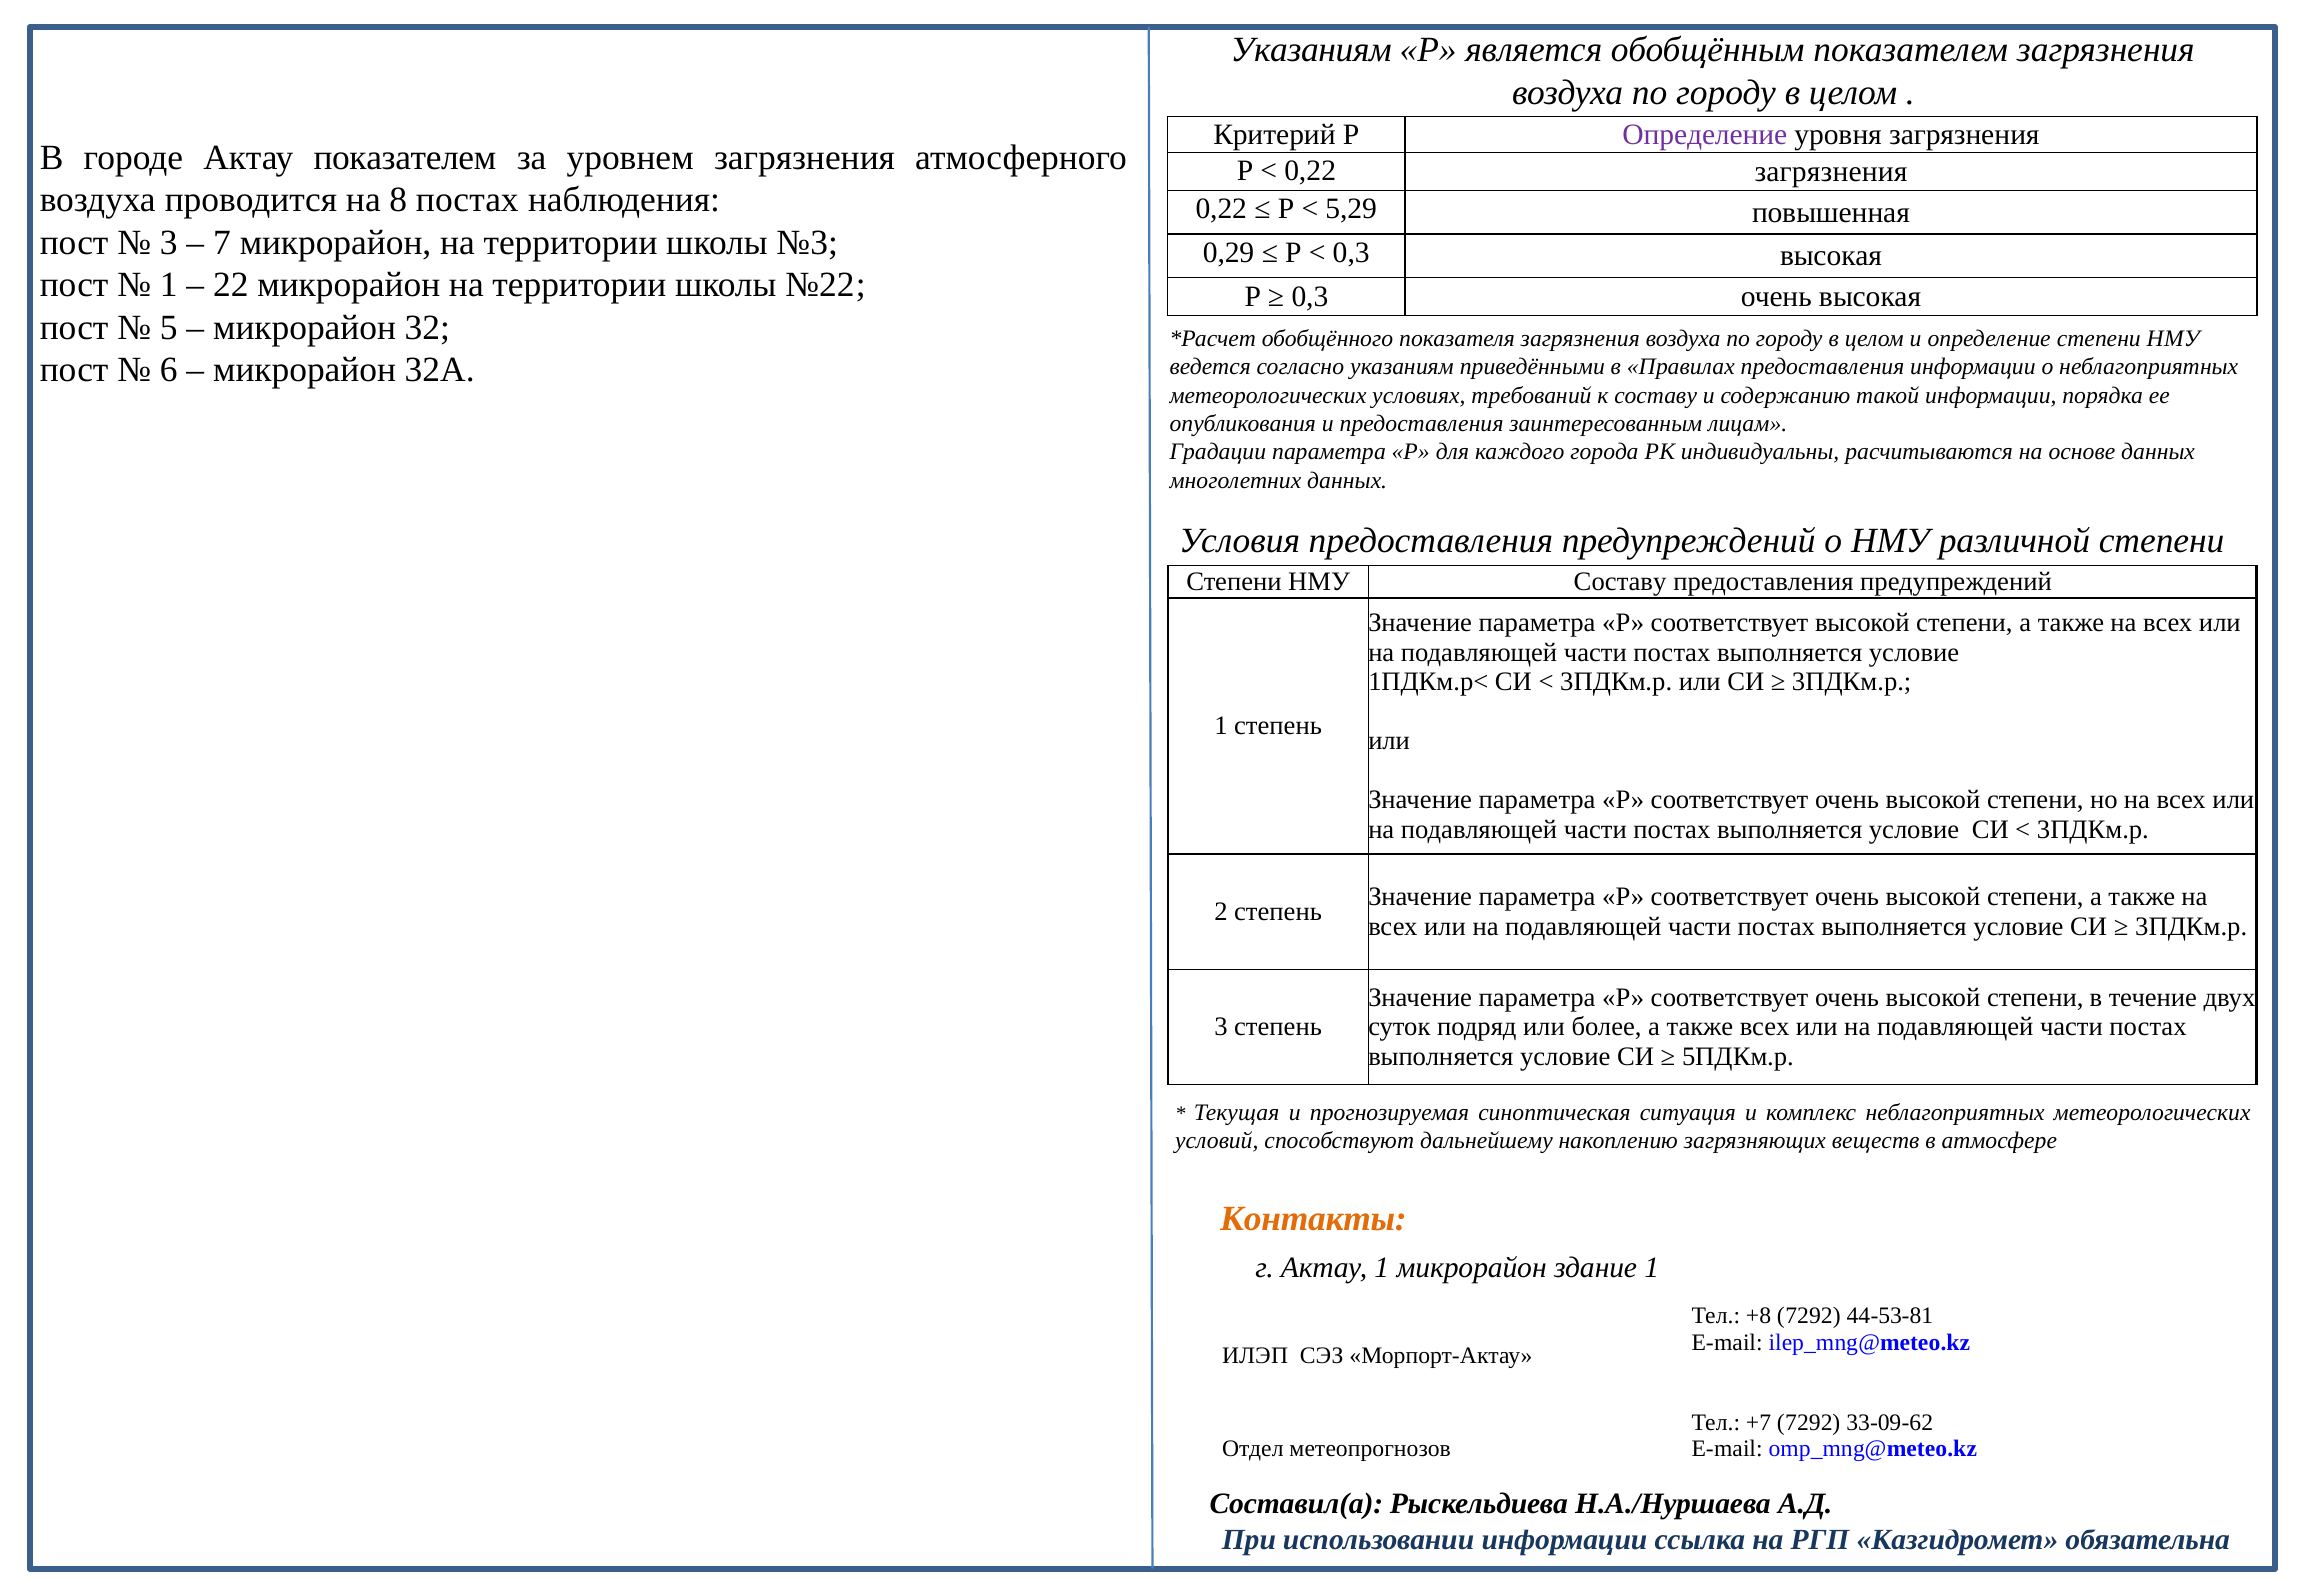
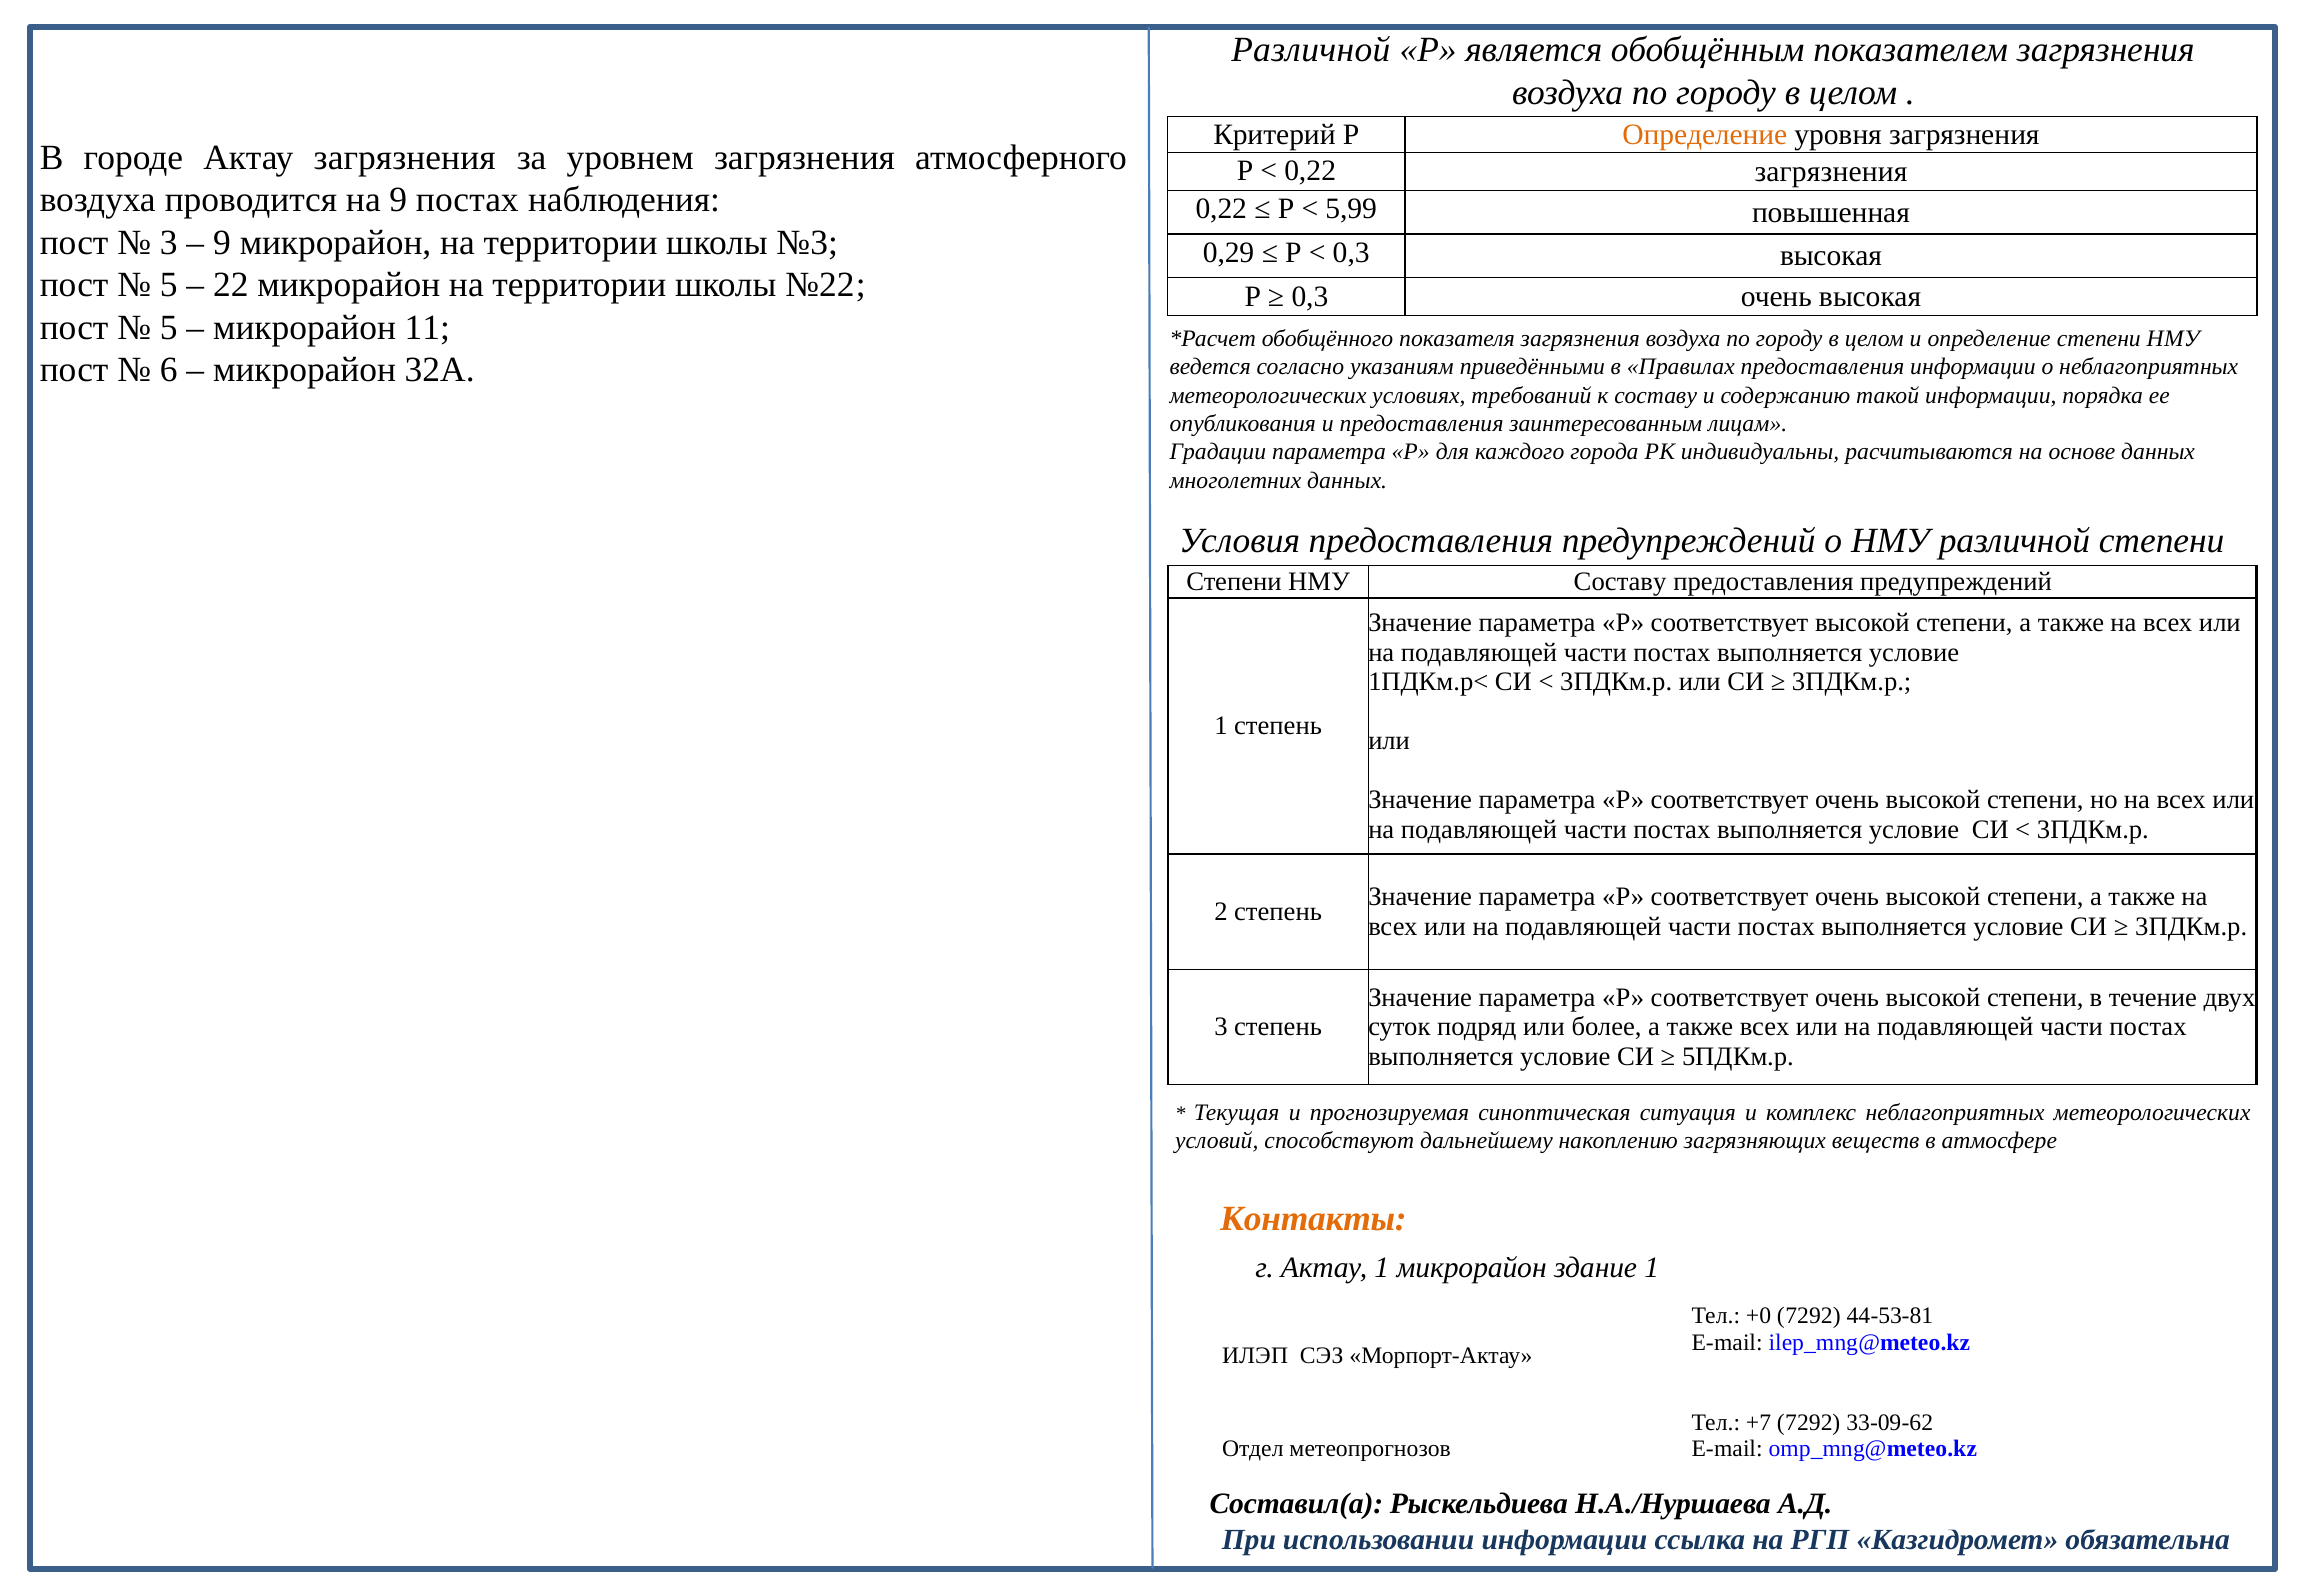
Указаниям at (1311, 50): Указаниям -> Различной
Определение at (1705, 135) colour: purple -> orange
Актау показателем: показателем -> загрязнения
на 8: 8 -> 9
5,29: 5,29 -> 5,99
7 at (222, 242): 7 -> 9
1 at (169, 285): 1 -> 5
32: 32 -> 11
+8: +8 -> +0
